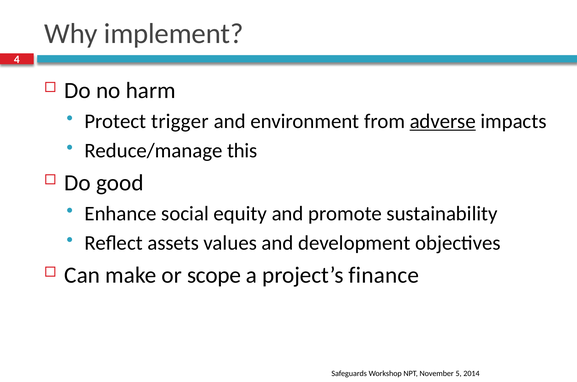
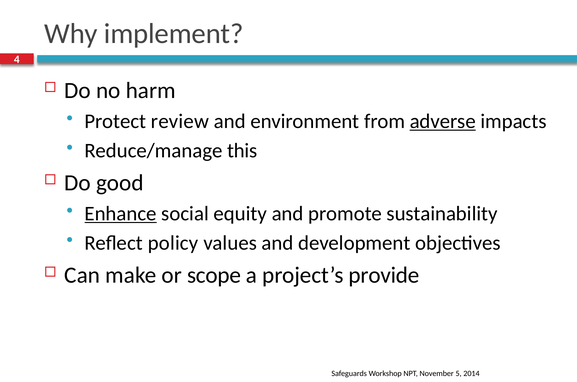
trigger: trigger -> review
Enhance underline: none -> present
assets: assets -> policy
finance: finance -> provide
